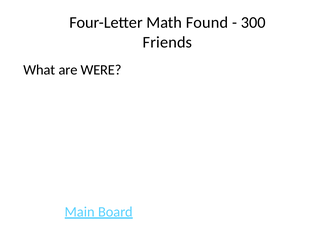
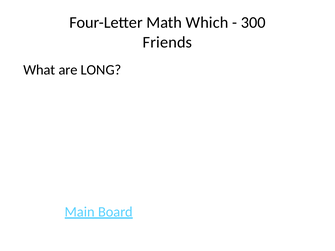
Found: Found -> Which
WERE: WERE -> LONG
